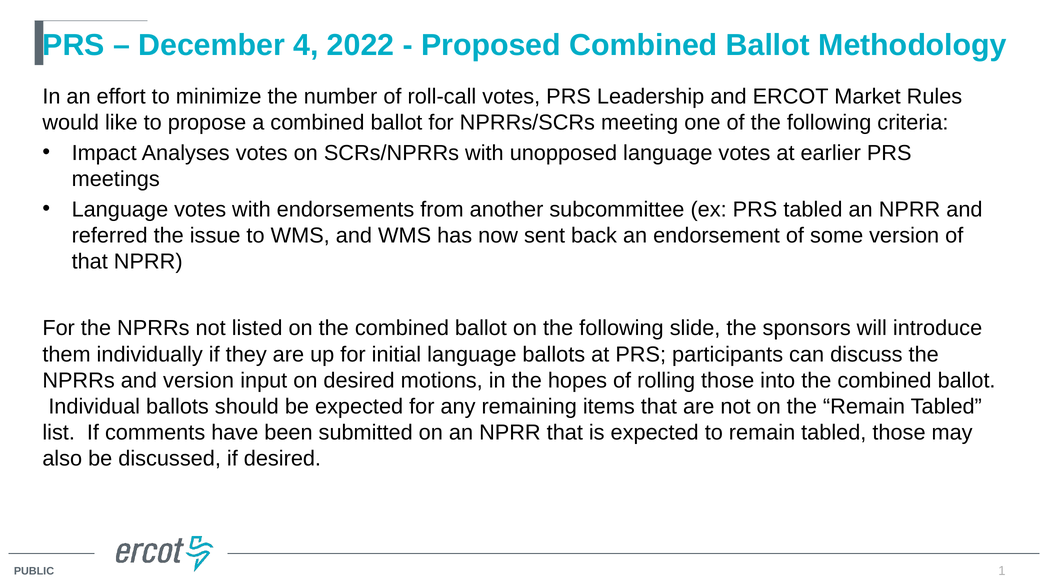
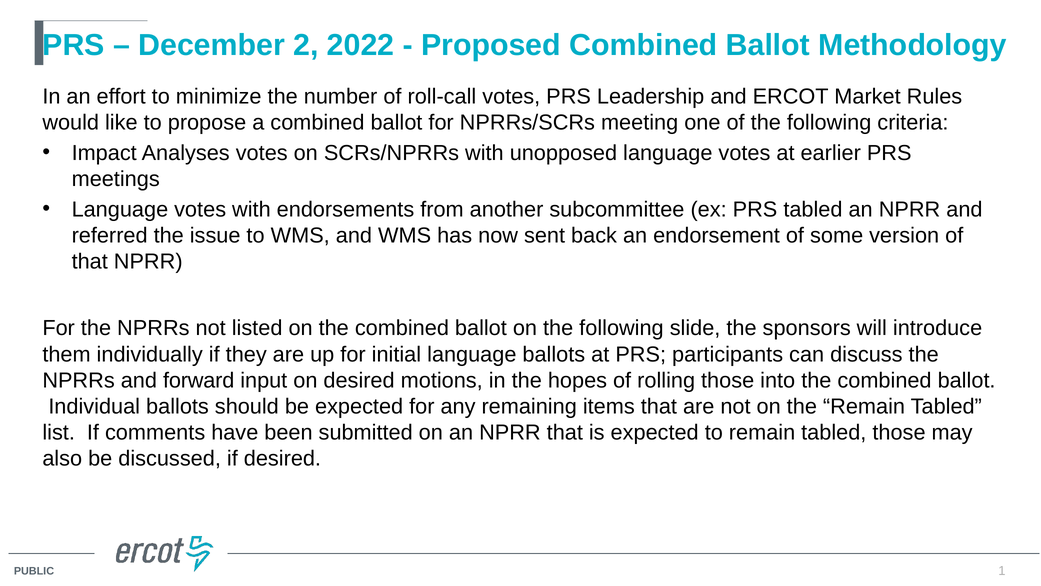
4: 4 -> 2
and version: version -> forward
